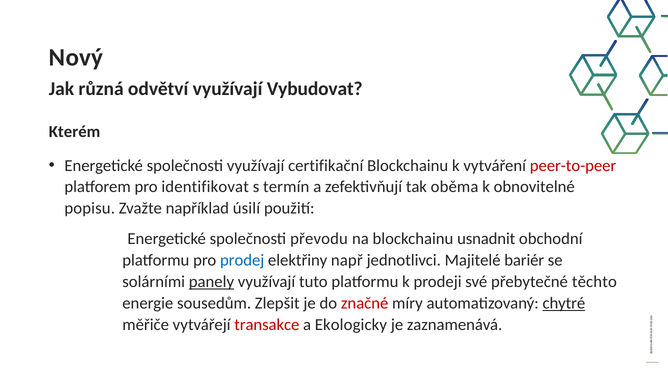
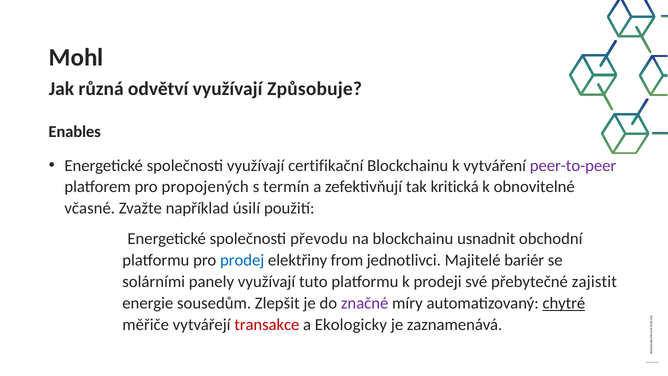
Nový: Nový -> Mohl
Vybudovat: Vybudovat -> Způsobuje
Kterém: Kterém -> Enables
peer-to-peer colour: red -> purple
identifikovat: identifikovat -> propojených
oběma: oběma -> kritická
popisu: popisu -> včasné
např: např -> from
panely underline: present -> none
těchto: těchto -> zajistit
značné colour: red -> purple
